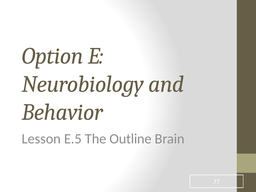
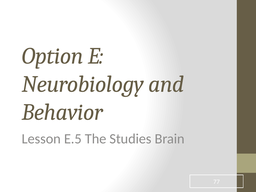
Outline: Outline -> Studies
